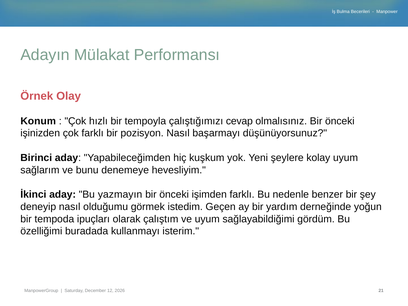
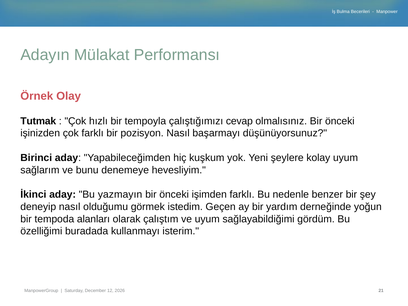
Konum: Konum -> Tutmak
ipuçları: ipuçları -> alanları
